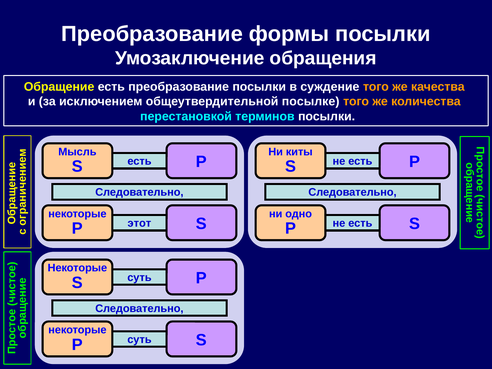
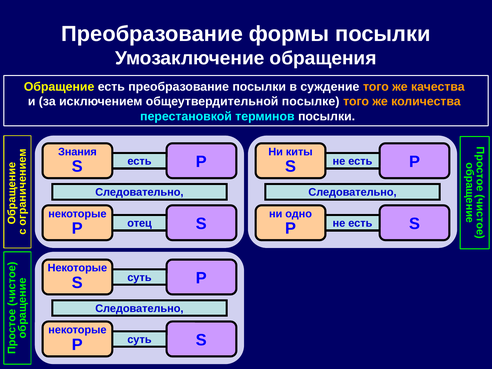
Мысль: Мысль -> Знания
этот: этот -> отец
